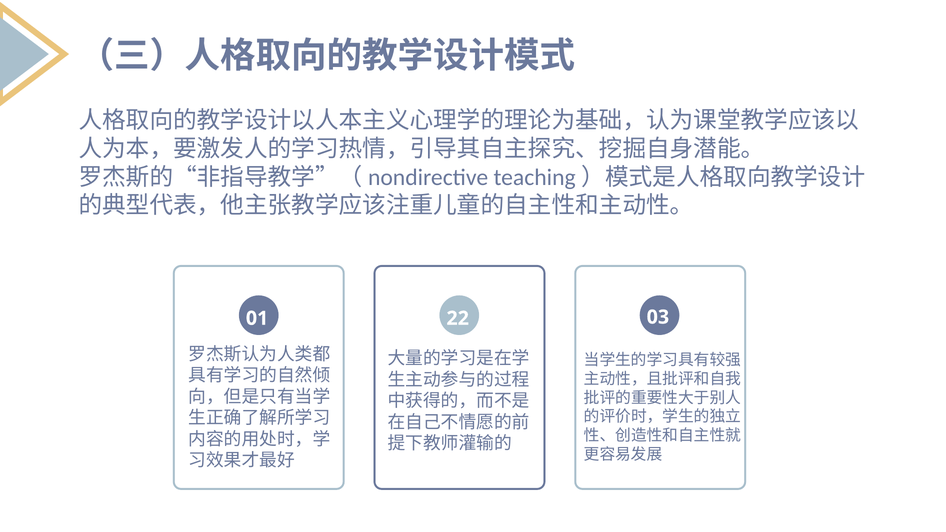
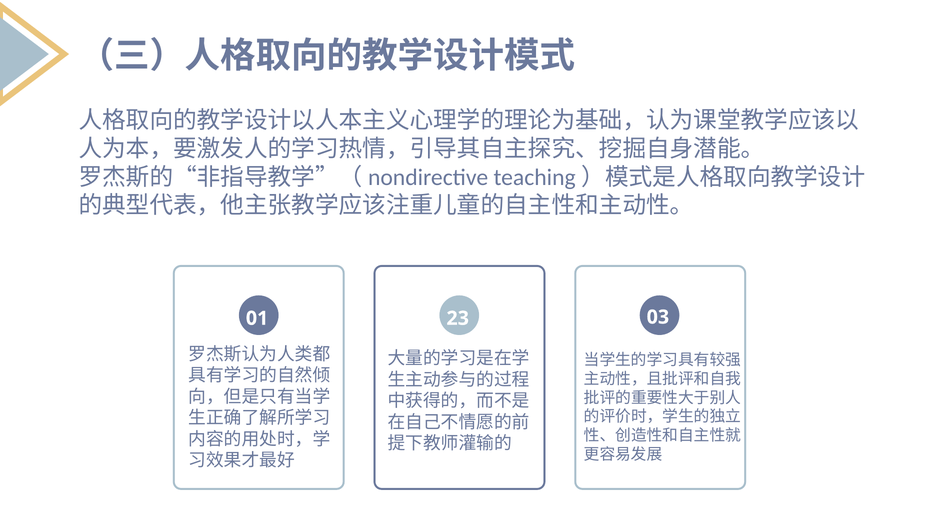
22: 22 -> 23
